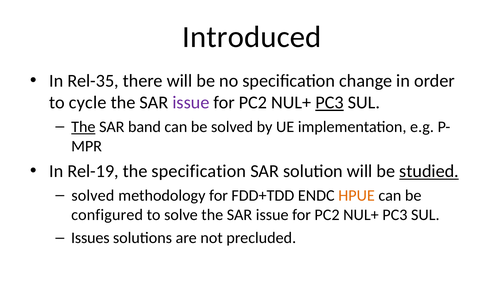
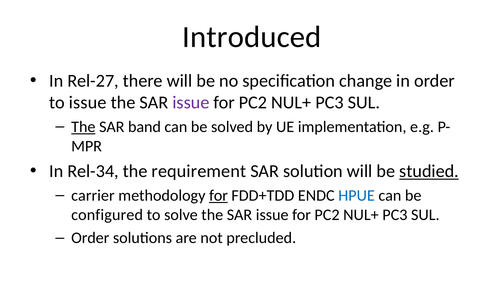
Rel-35: Rel-35 -> Rel-27
to cycle: cycle -> issue
PC3 at (330, 103) underline: present -> none
Rel-19: Rel-19 -> Rel-34
the specification: specification -> requirement
solved at (93, 196): solved -> carrier
for at (218, 196) underline: none -> present
HPUE colour: orange -> blue
Issues at (90, 238): Issues -> Order
